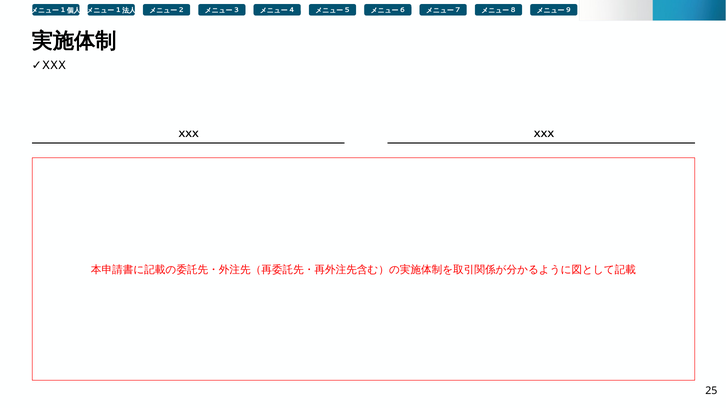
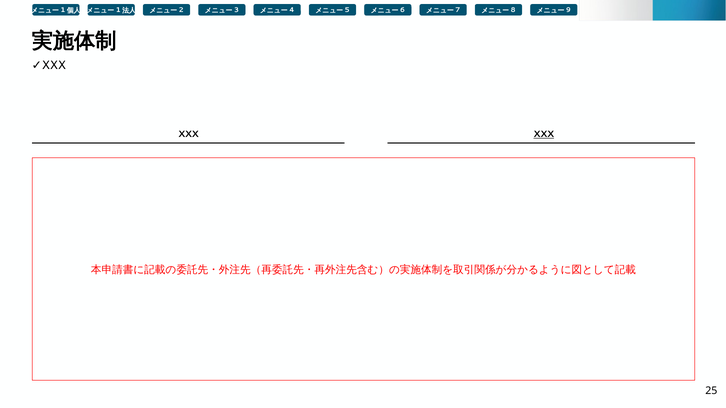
XXX at (544, 135) underline: none -> present
